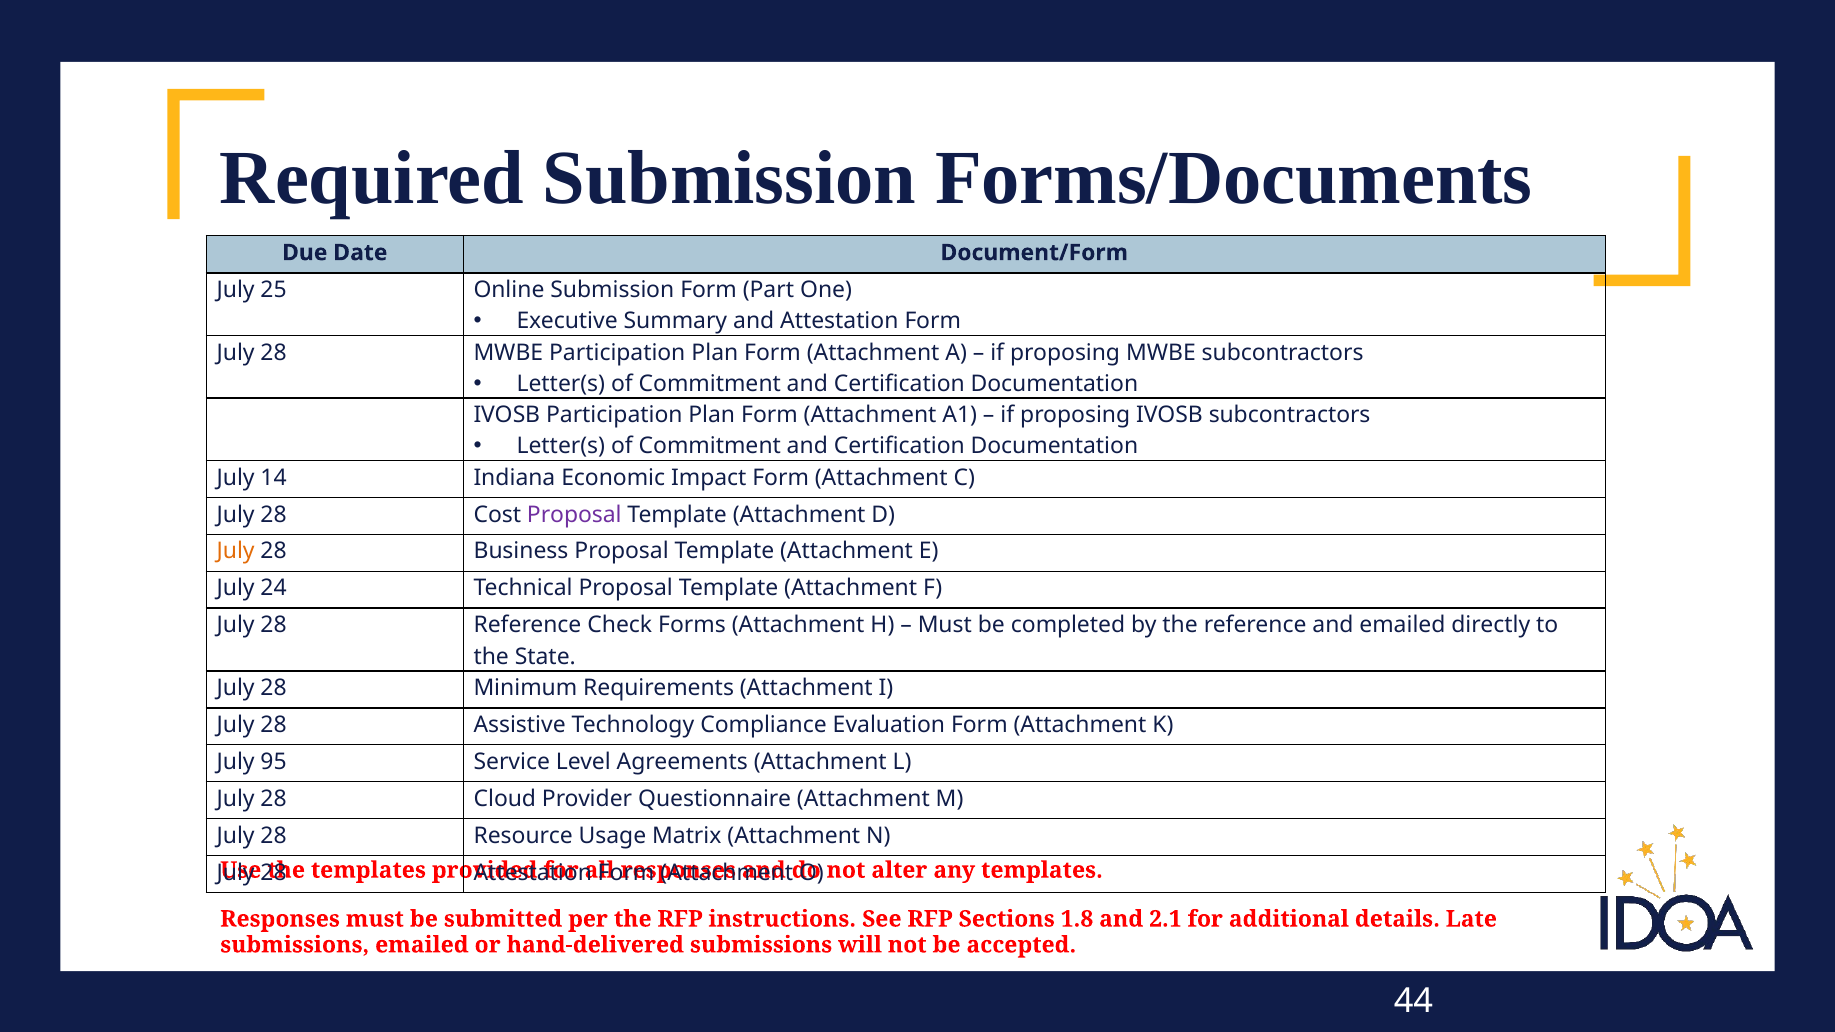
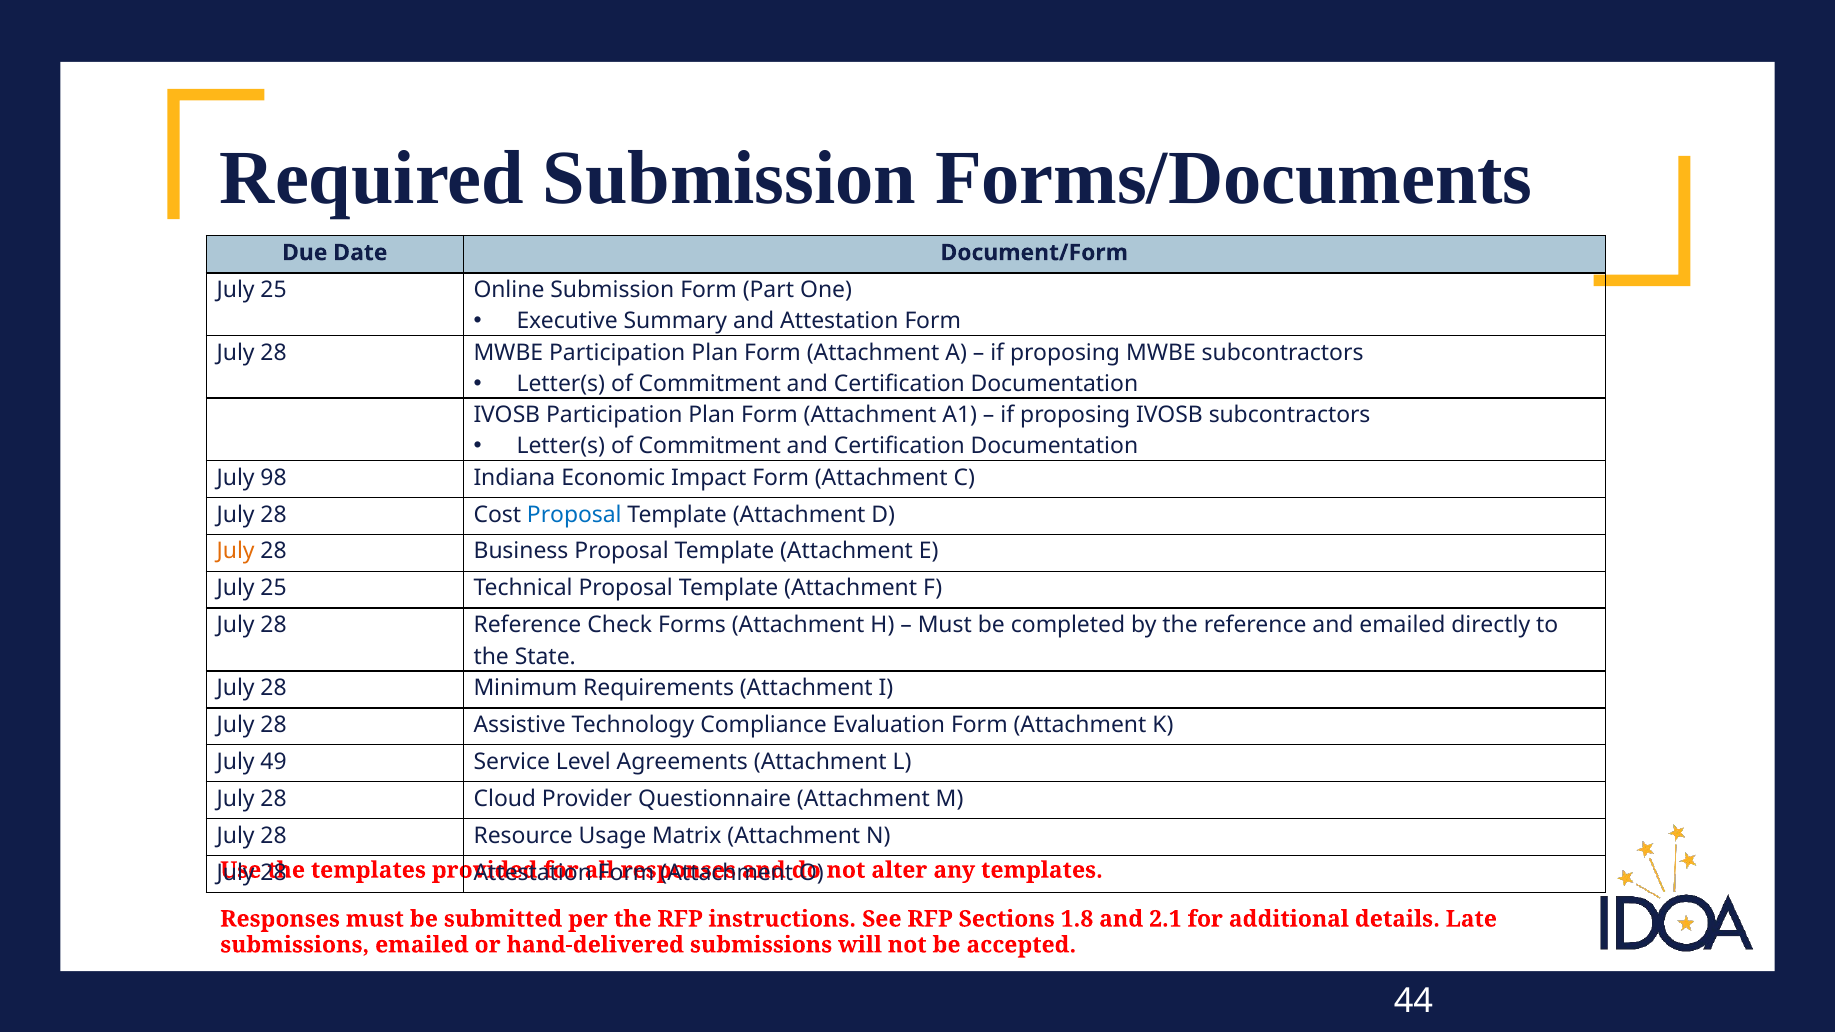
14: 14 -> 98
Proposal at (574, 515) colour: purple -> blue
24 at (274, 588): 24 -> 25
95: 95 -> 49
